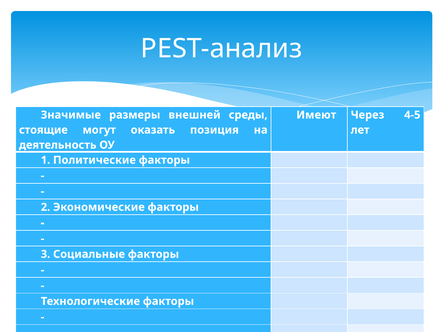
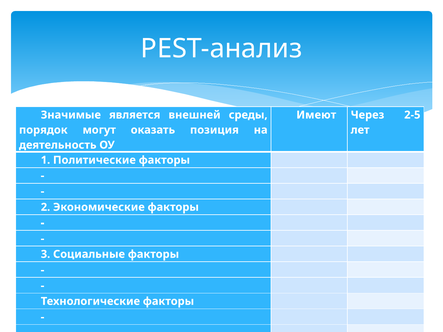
размеры: размеры -> является
4-5: 4-5 -> 2-5
стоящие: стоящие -> порядок
